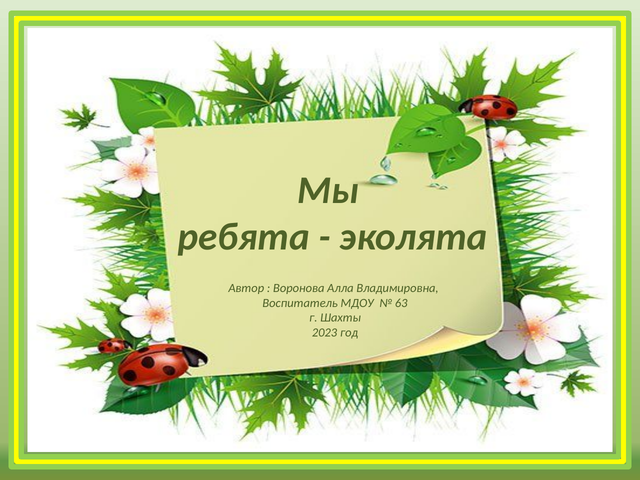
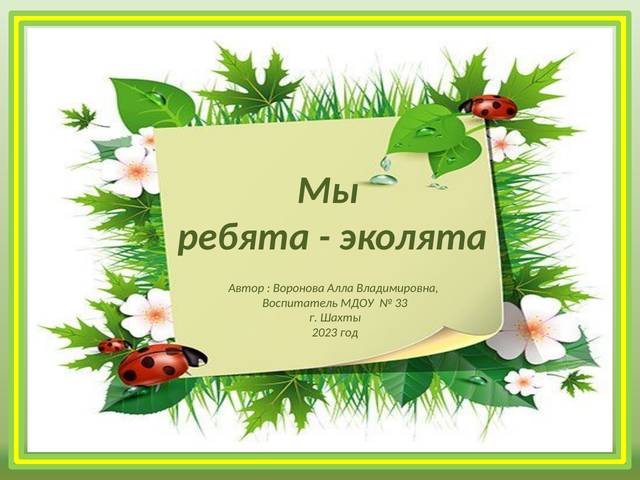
63: 63 -> 33
